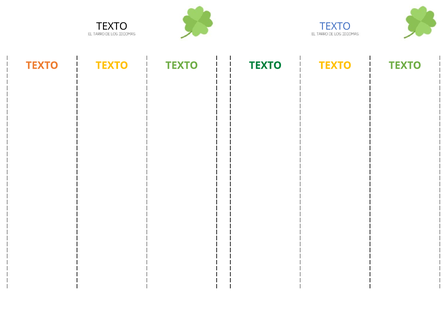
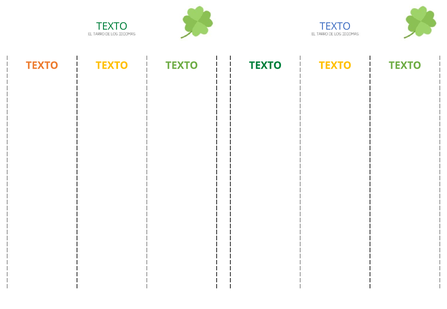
TEXTO at (112, 26) colour: black -> green
